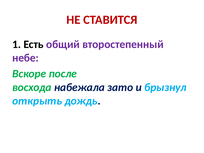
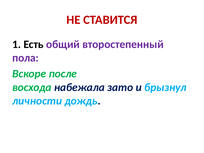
небе: небе -> пола
открыть: открыть -> личности
